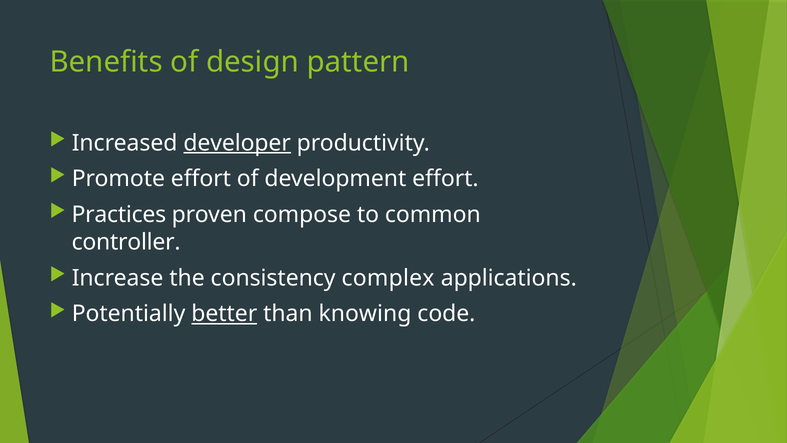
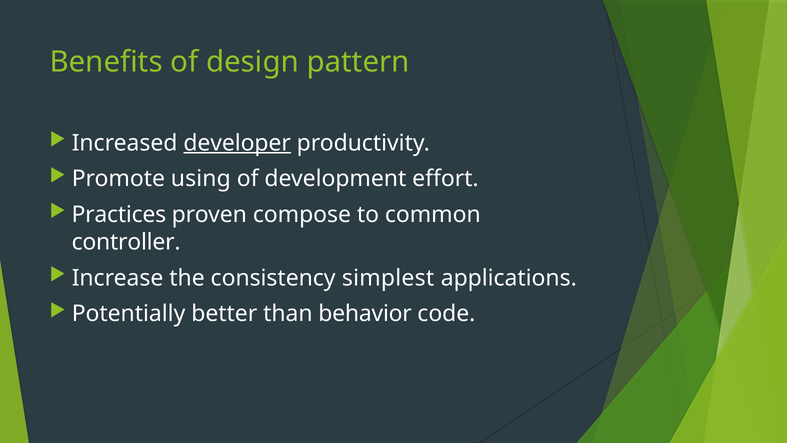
Promote effort: effort -> using
complex: complex -> simplest
better underline: present -> none
knowing: knowing -> behavior
